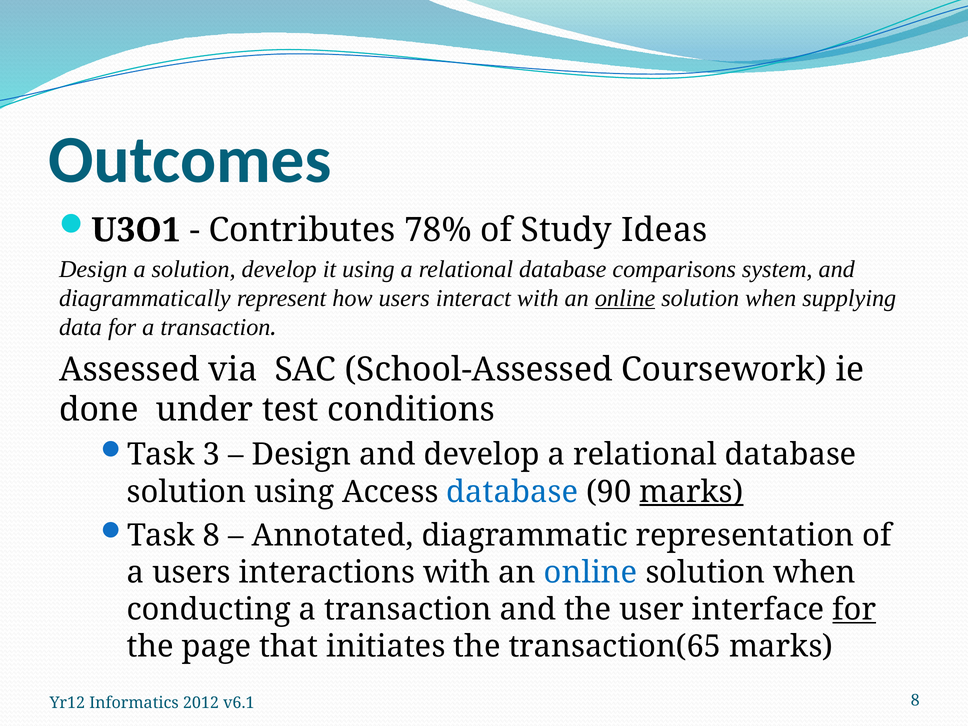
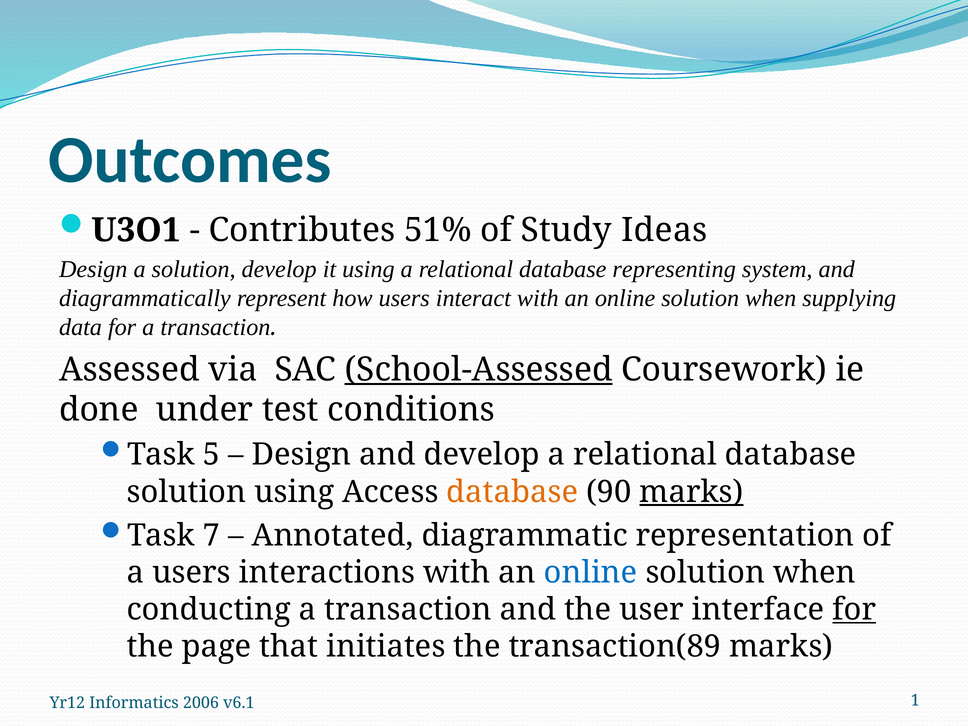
78%: 78% -> 51%
comparisons: comparisons -> representing
online at (625, 298) underline: present -> none
School-Assessed underline: none -> present
3: 3 -> 5
database at (512, 492) colour: blue -> orange
Task 8: 8 -> 7
transaction(65: transaction(65 -> transaction(89
2012: 2012 -> 2006
v6.1 8: 8 -> 1
